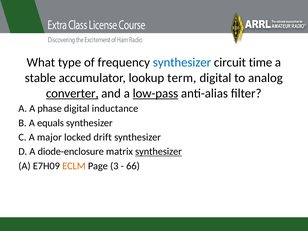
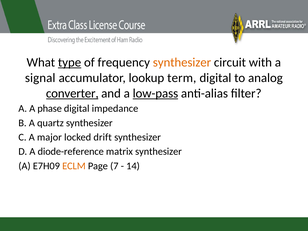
type underline: none -> present
synthesizer at (182, 62) colour: blue -> orange
time: time -> with
stable: stable -> signal
inductance: inductance -> impedance
equals: equals -> quartz
diode-enclosure: diode-enclosure -> diode-reference
synthesizer at (158, 152) underline: present -> none
3: 3 -> 7
66: 66 -> 14
